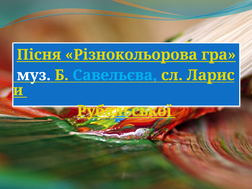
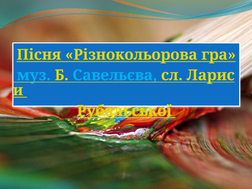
муз colour: white -> light blue
